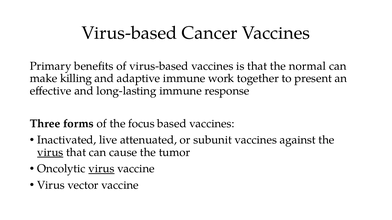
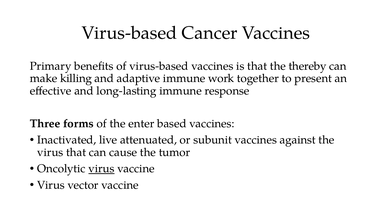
normal: normal -> thereby
focus: focus -> enter
virus at (50, 153) underline: present -> none
